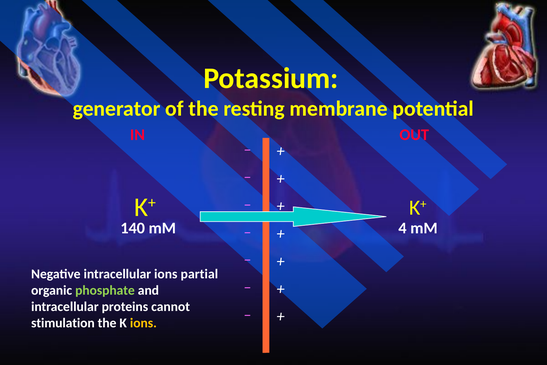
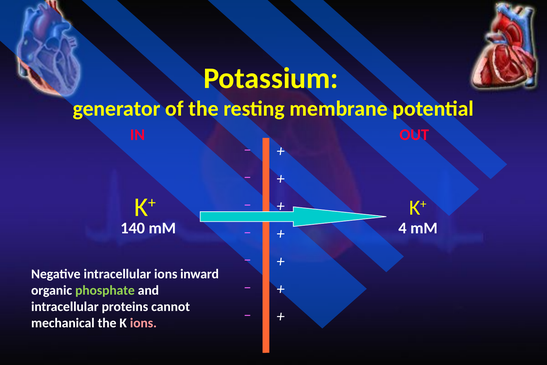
partial: partial -> inward
stimulation: stimulation -> mechanical
ions at (143, 323) colour: yellow -> pink
